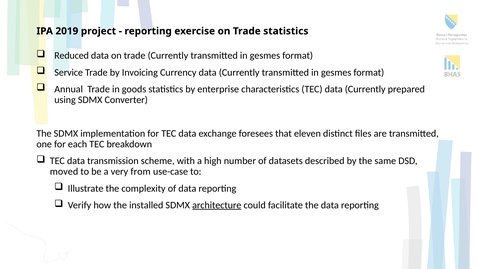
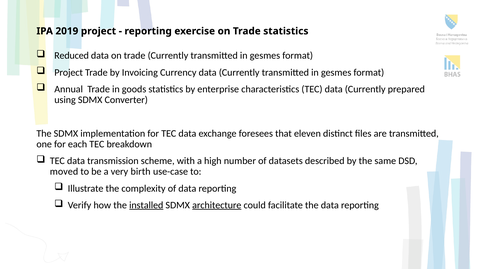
Service at (69, 72): Service -> Project
from: from -> birth
installed underline: none -> present
